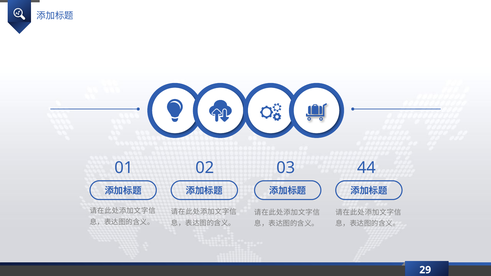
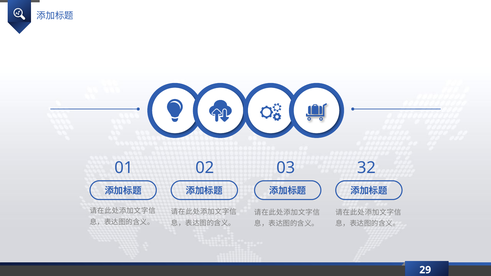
44: 44 -> 32
